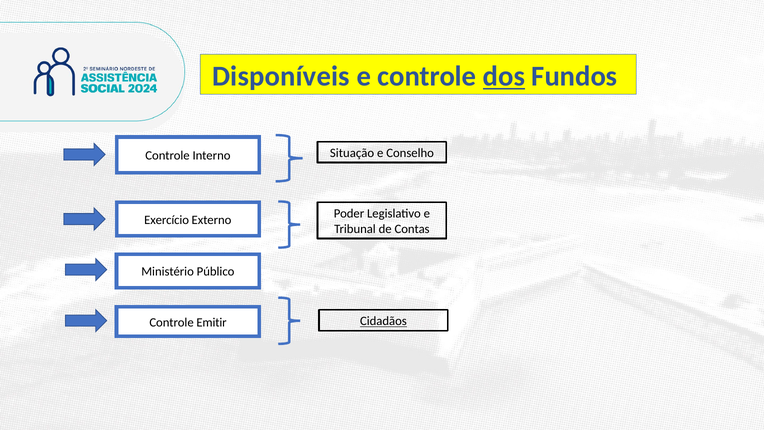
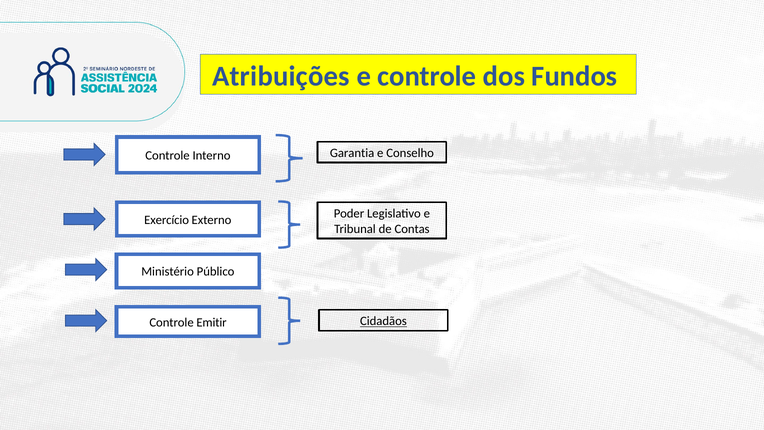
Disponíveis: Disponíveis -> Atribuições
dos underline: present -> none
Situação: Situação -> Garantia
